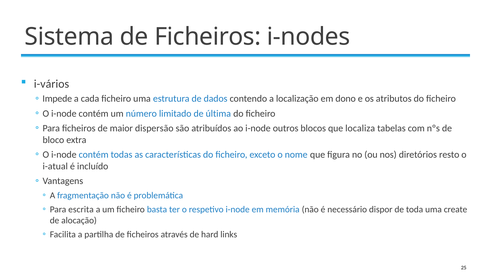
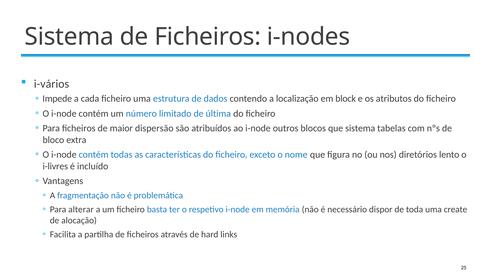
dono: dono -> block
que localiza: localiza -> sistema
resto: resto -> lento
i-atual: i-atual -> i-livres
escrita: escrita -> alterar
